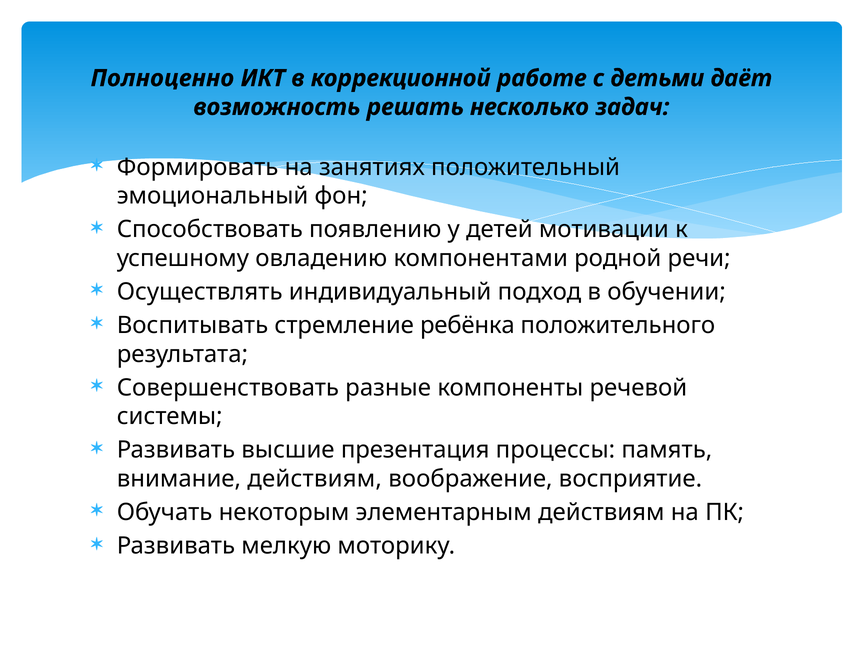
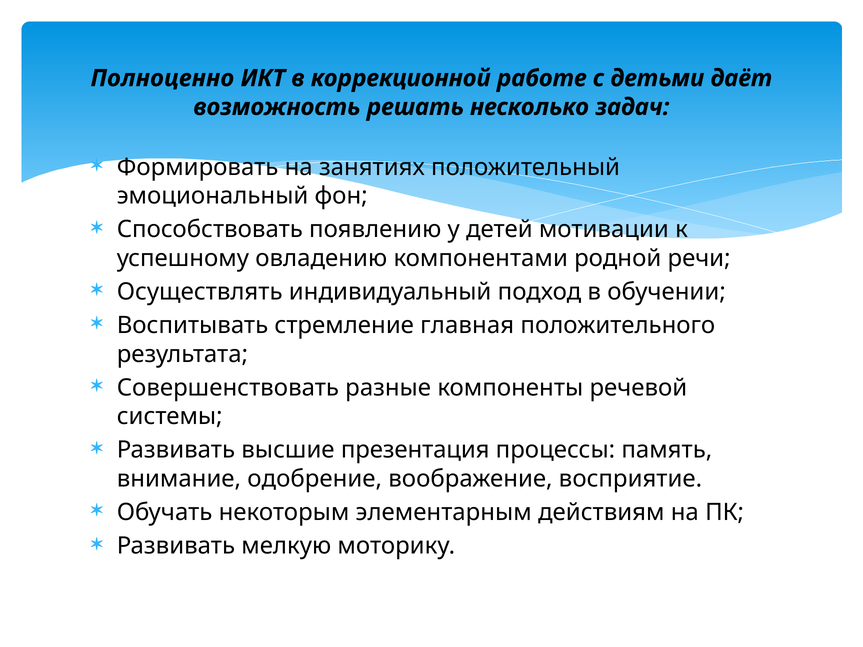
ребёнка: ребёнка -> главная
внимание действиям: действиям -> одобрение
